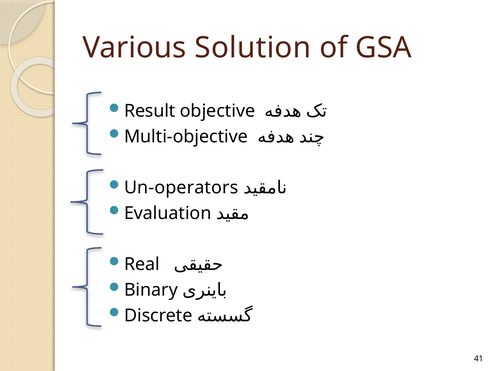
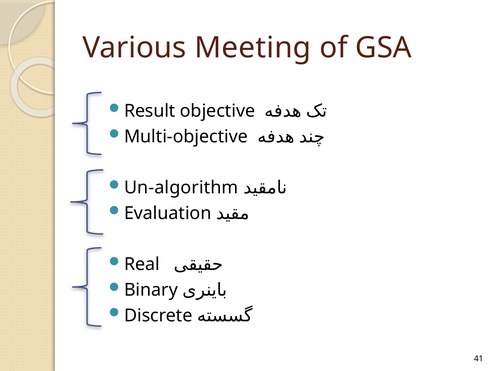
Solution: Solution -> Meeting
Un-operators: Un-operators -> Un-algorithm
